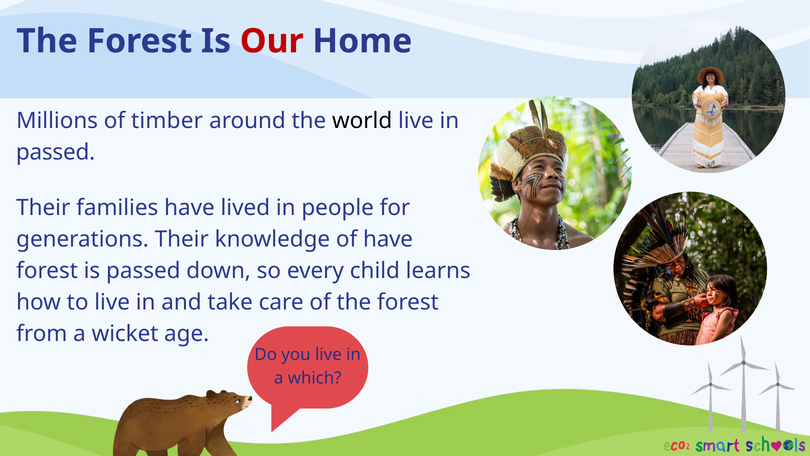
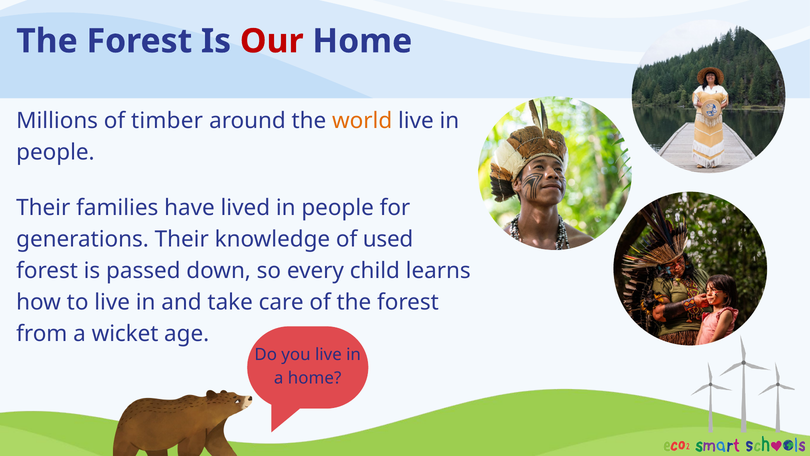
world colour: black -> orange
passed at (56, 152): passed -> people
of have: have -> used
a which: which -> home
